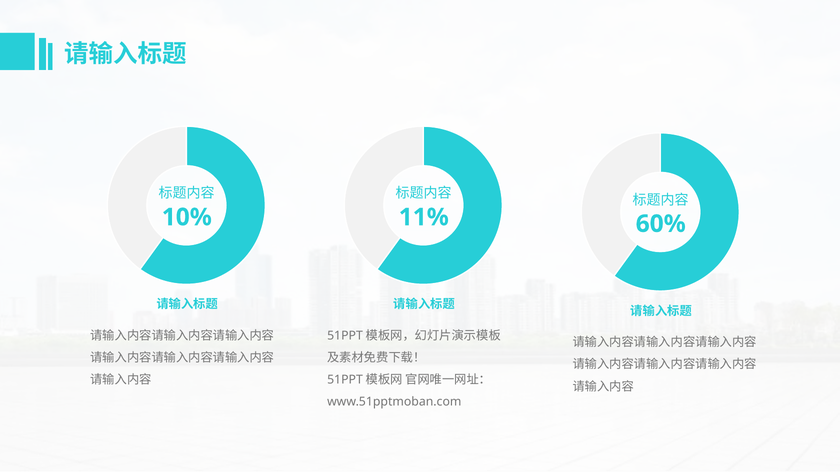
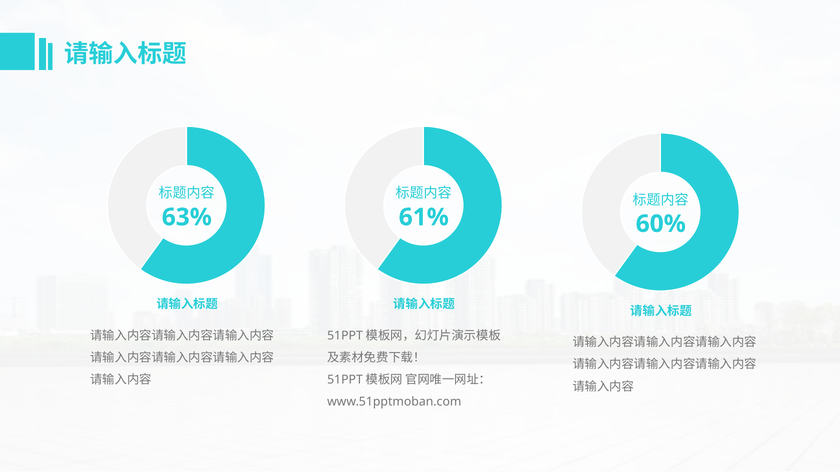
10%: 10% -> 63%
11%: 11% -> 61%
